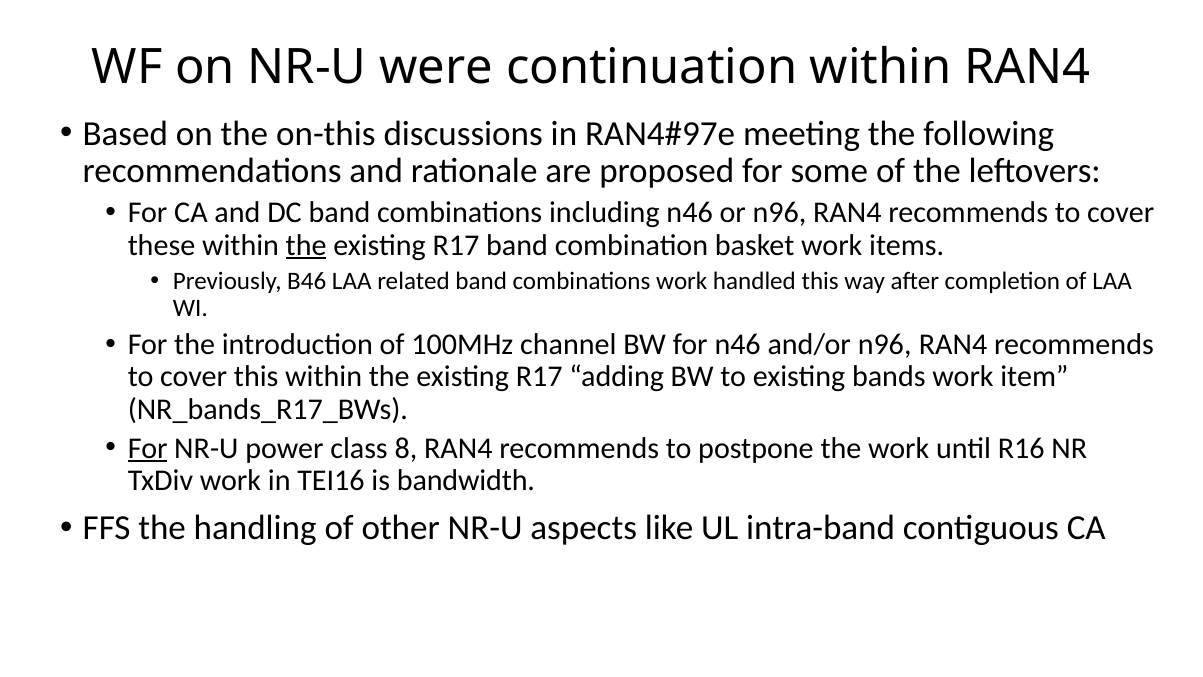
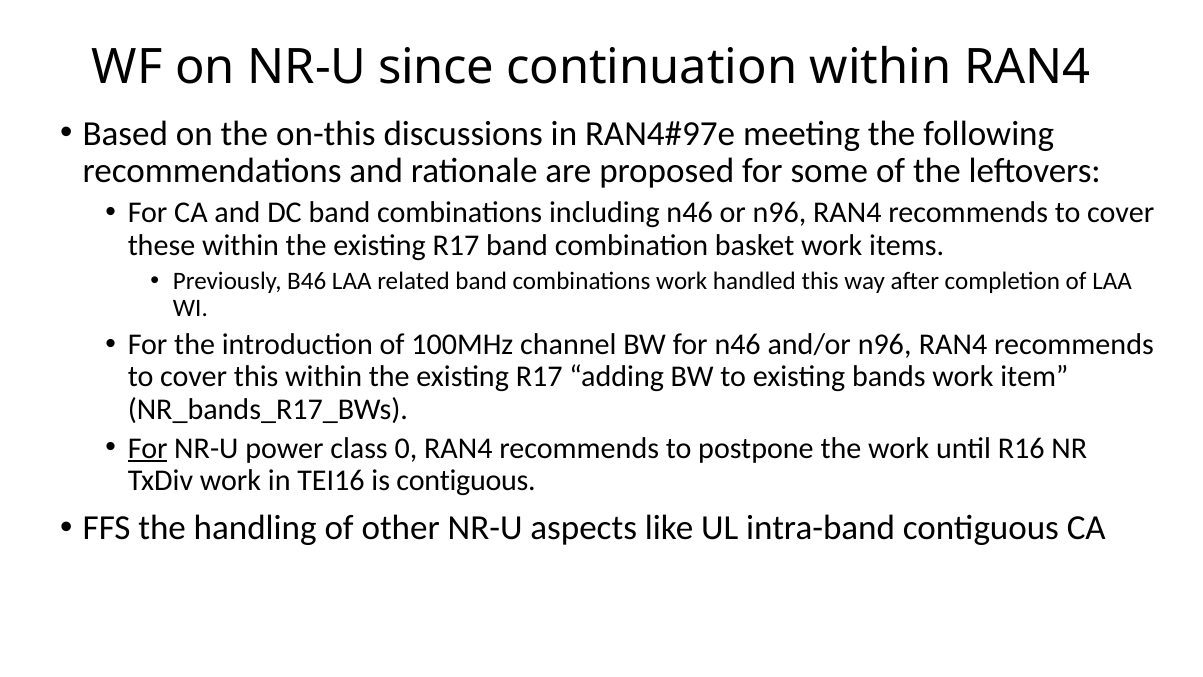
were: were -> since
the at (306, 245) underline: present -> none
8: 8 -> 0
is bandwidth: bandwidth -> contiguous
